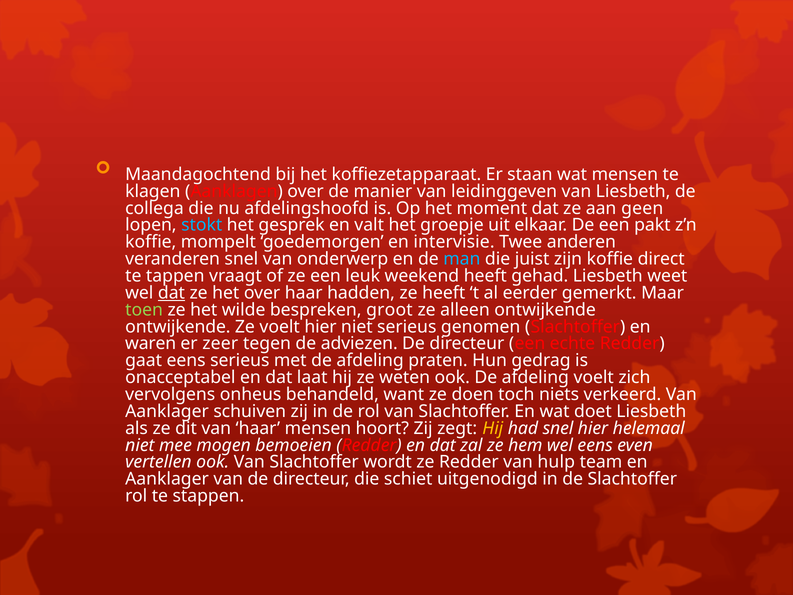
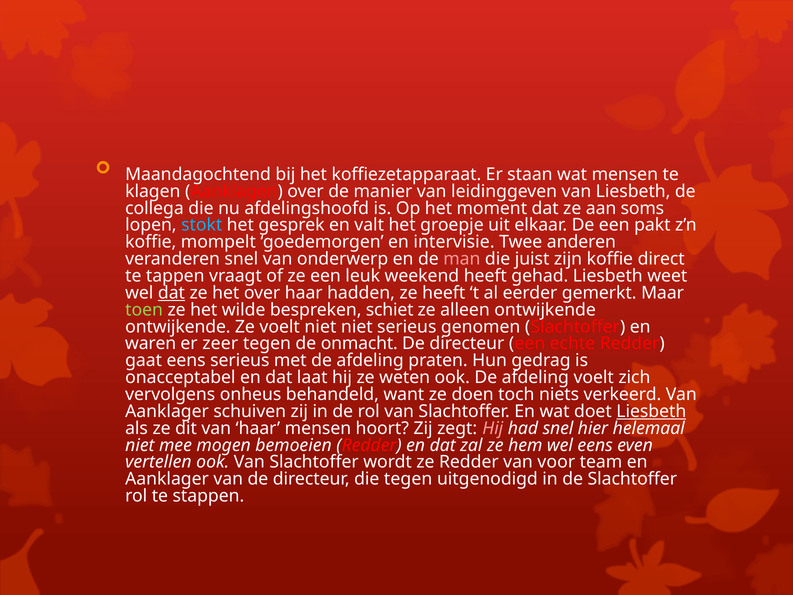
geen: geen -> soms
man colour: light blue -> pink
groot: groot -> schiet
voelt hier: hier -> niet
adviezen: adviezen -> onmacht
Liesbeth at (651, 411) underline: none -> present
Hij at (493, 428) colour: yellow -> pink
hulp: hulp -> voor
die schiet: schiet -> tegen
